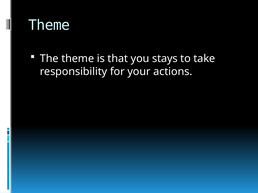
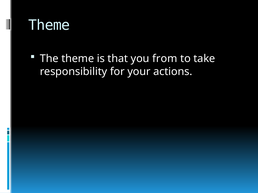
stays: stays -> from
